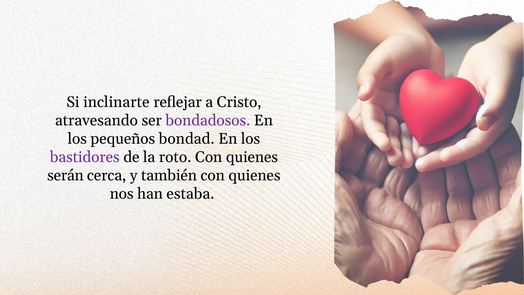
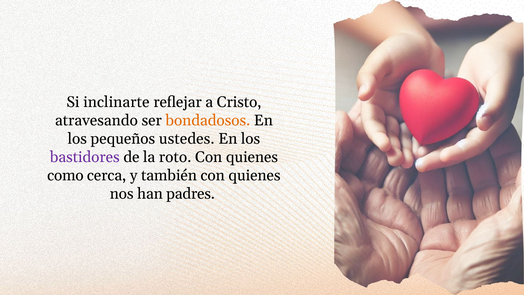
bondadosos colour: purple -> orange
bondad: bondad -> ustedes
serán: serán -> como
estaba: estaba -> padres
